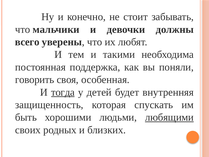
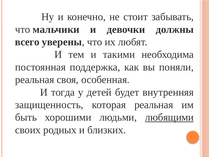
говорить at (35, 80): говорить -> реальная
тогда underline: present -> none
которая спускать: спускать -> реальная
